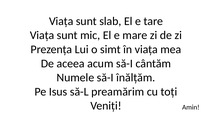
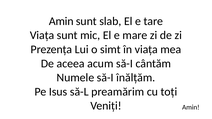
Viața at (61, 21): Viața -> Amin
